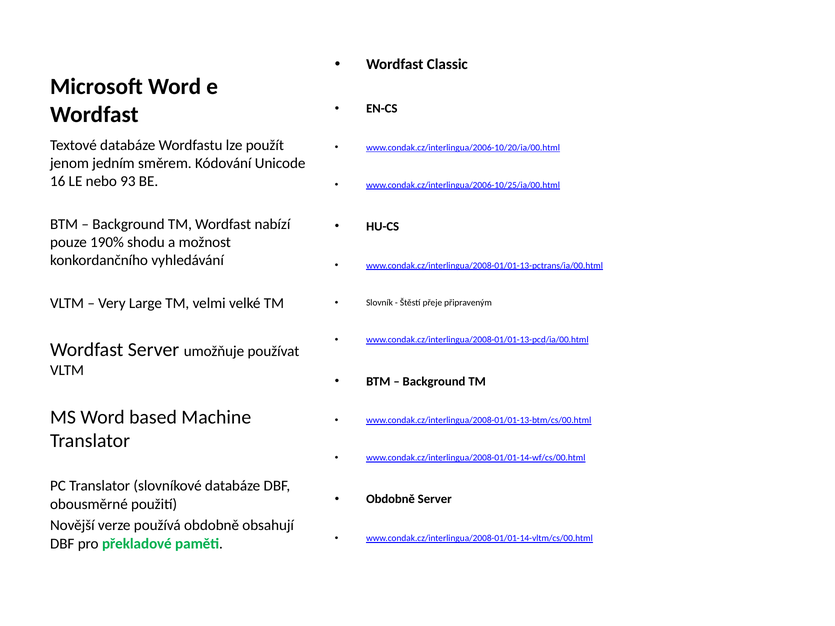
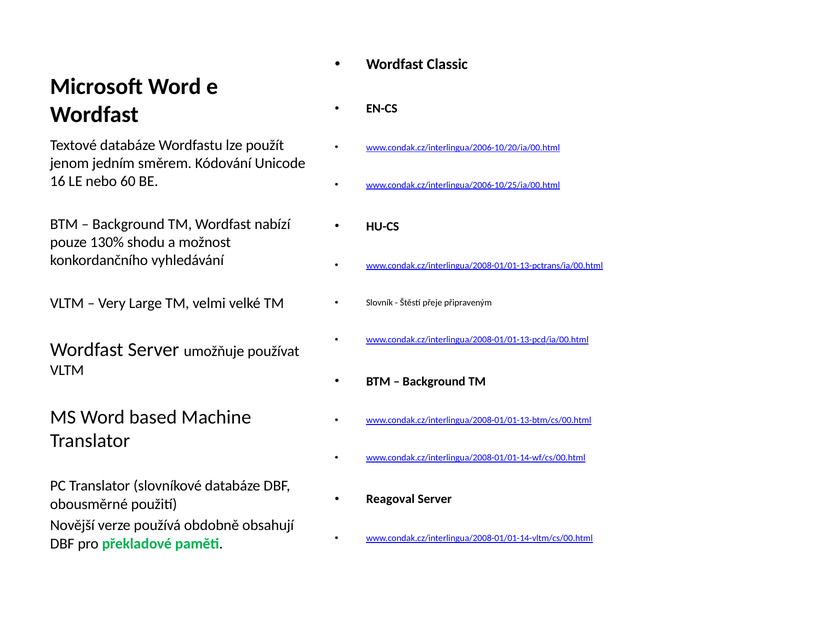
93: 93 -> 60
190%: 190% -> 130%
Obdobně at (391, 499): Obdobně -> Reagoval
